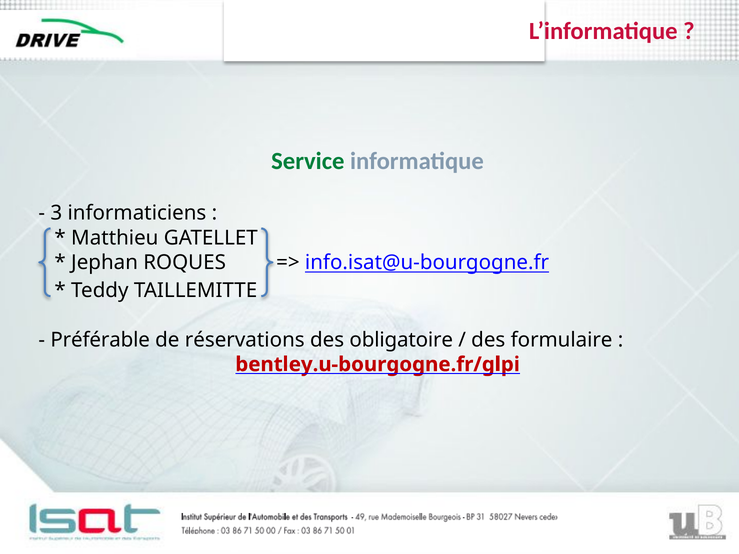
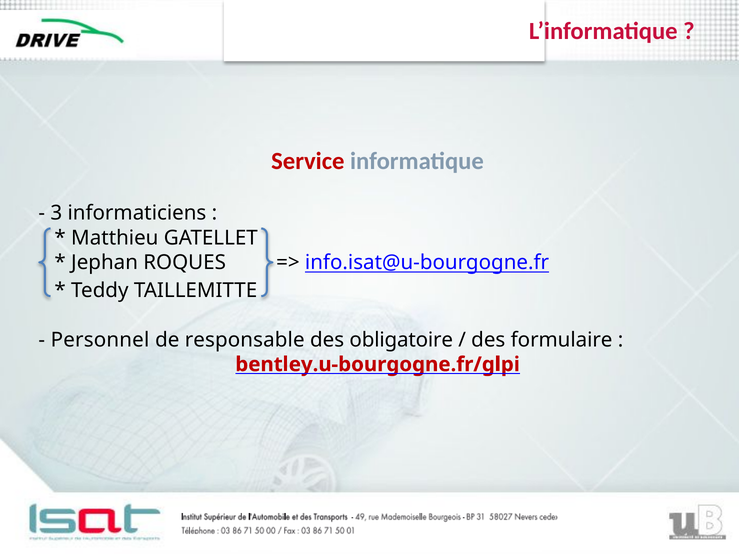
Service colour: green -> red
Préférable: Préférable -> Personnel
réservations: réservations -> responsable
